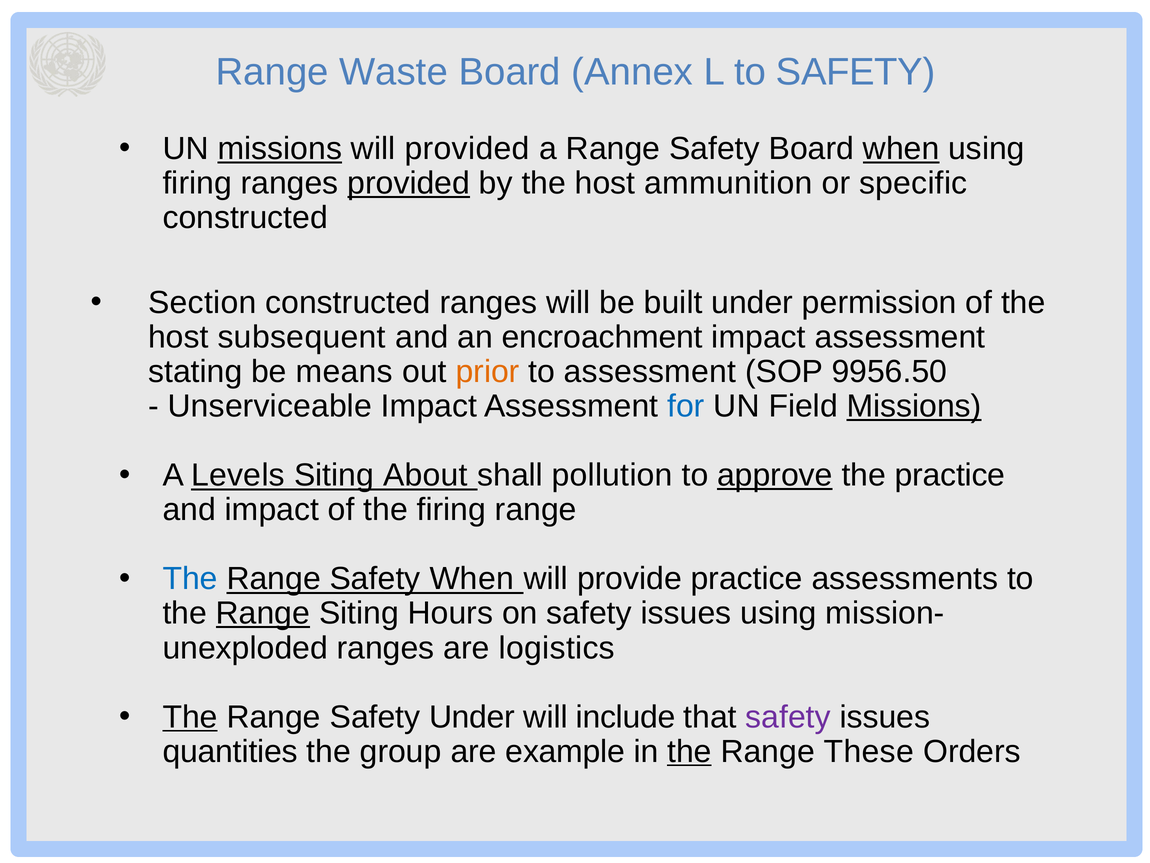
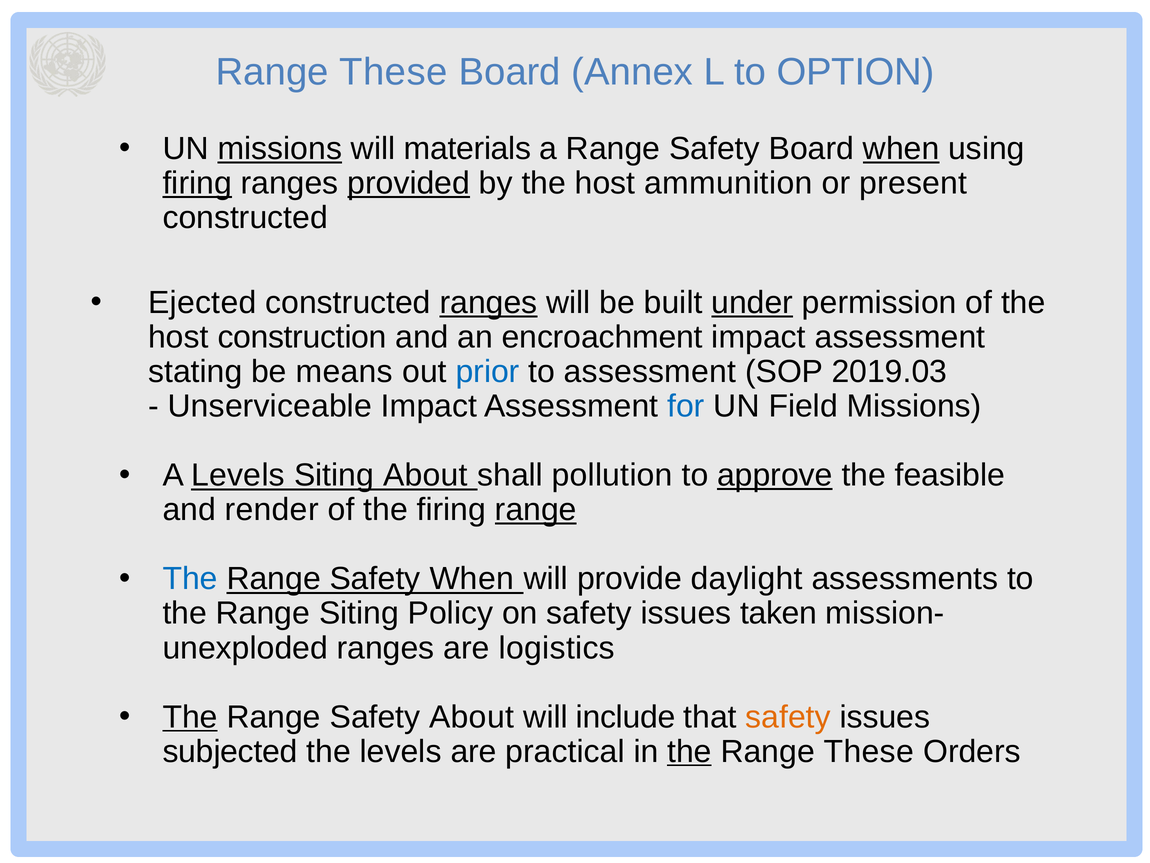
Waste at (394, 72): Waste -> These
to SAFETY: SAFETY -> OPTION
will provided: provided -> materials
firing at (197, 183) underline: none -> present
specific: specific -> present
Section: Section -> Ejected
ranges at (488, 303) underline: none -> present
under at (752, 303) underline: none -> present
subsequent: subsequent -> construction
prior colour: orange -> blue
9956.50: 9956.50 -> 2019.03
Missions at (914, 406) underline: present -> none
the practice: practice -> feasible
and impact: impact -> render
range at (536, 510) underline: none -> present
provide practice: practice -> daylight
Range at (263, 613) underline: present -> none
Hours: Hours -> Policy
issues using: using -> taken
Safety Under: Under -> About
safety at (788, 717) colour: purple -> orange
quantities: quantities -> subjected
the group: group -> levels
example: example -> practical
